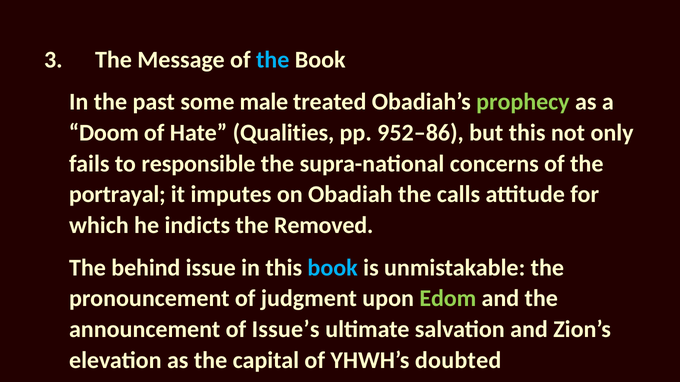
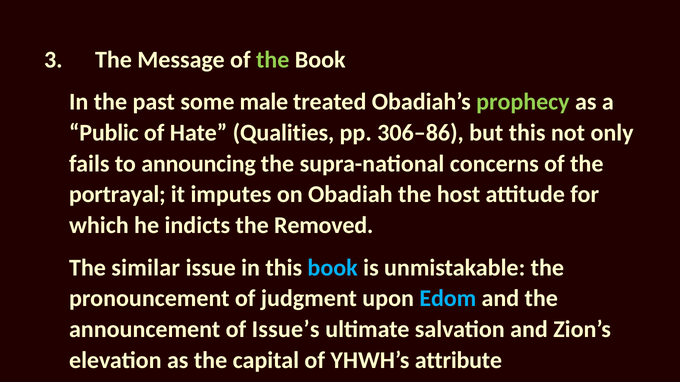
the at (273, 60) colour: light blue -> light green
Doom: Doom -> Public
952–86: 952–86 -> 306–86
responsible: responsible -> announcing
calls: calls -> host
behind: behind -> similar
Edom colour: light green -> light blue
doubted: doubted -> attribute
